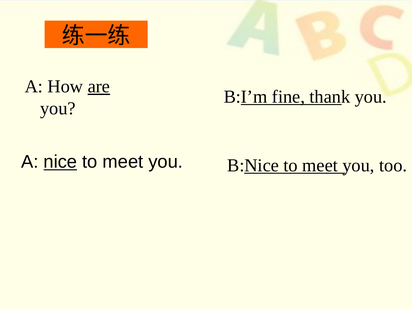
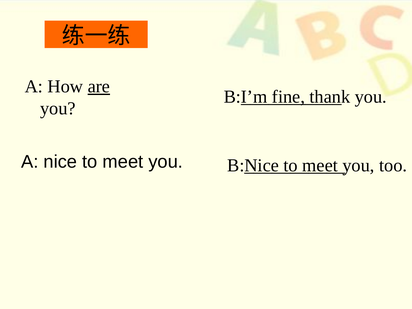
nice at (60, 162) underline: present -> none
